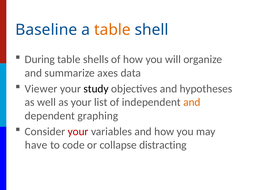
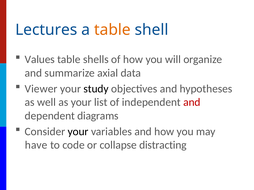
Baseline: Baseline -> Lectures
During: During -> Values
axes: axes -> axial
and at (192, 103) colour: orange -> red
graphing: graphing -> diagrams
your at (78, 132) colour: red -> black
